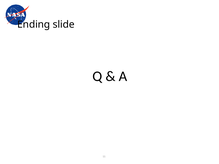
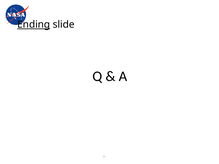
Ending underline: none -> present
